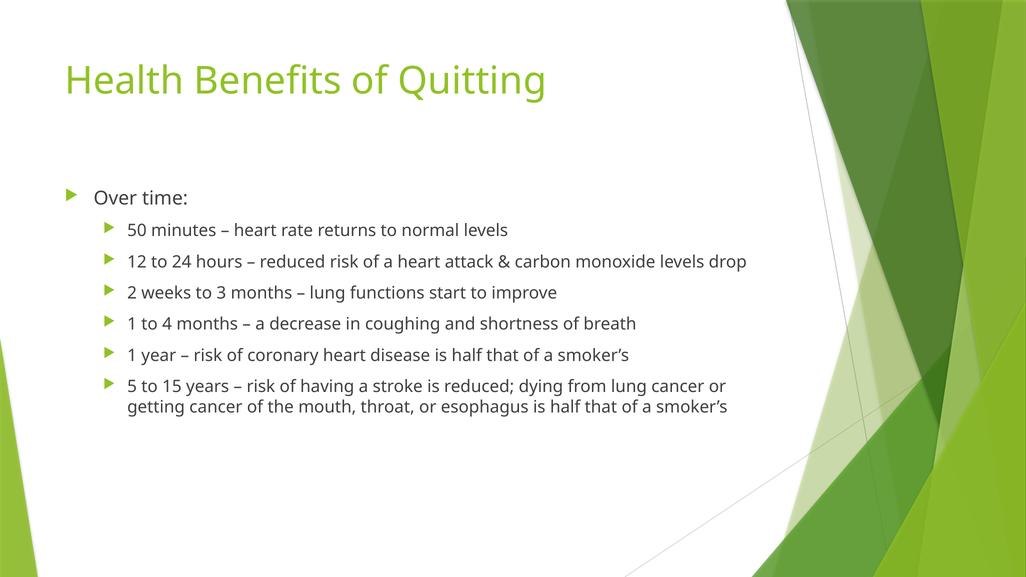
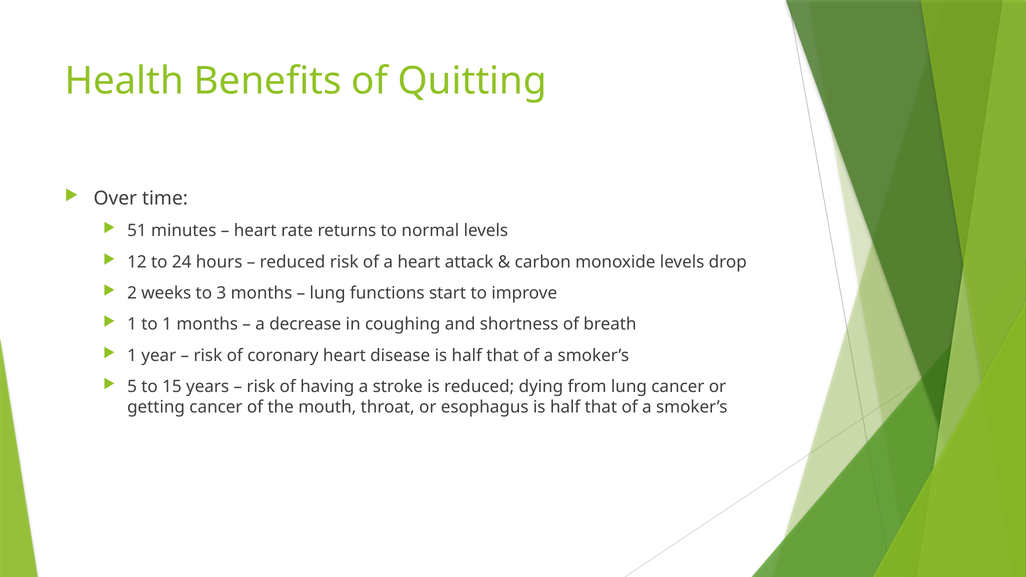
50: 50 -> 51
to 4: 4 -> 1
